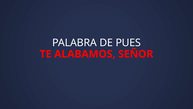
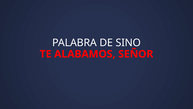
PUES: PUES -> SINO
